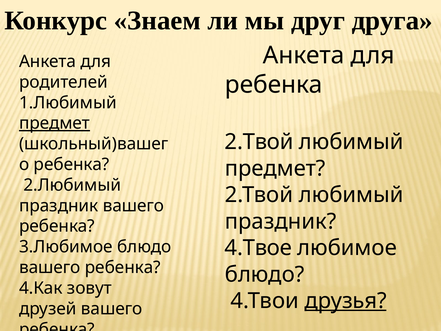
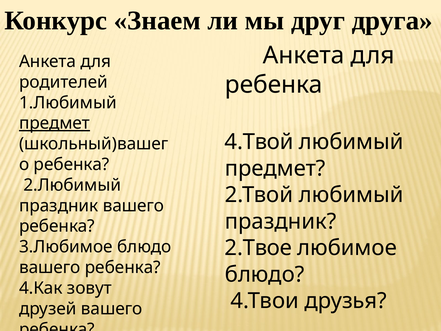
2.Твой at (259, 142): 2.Твой -> 4.Твой
4.Твое: 4.Твое -> 2.Твое
друзья underline: present -> none
